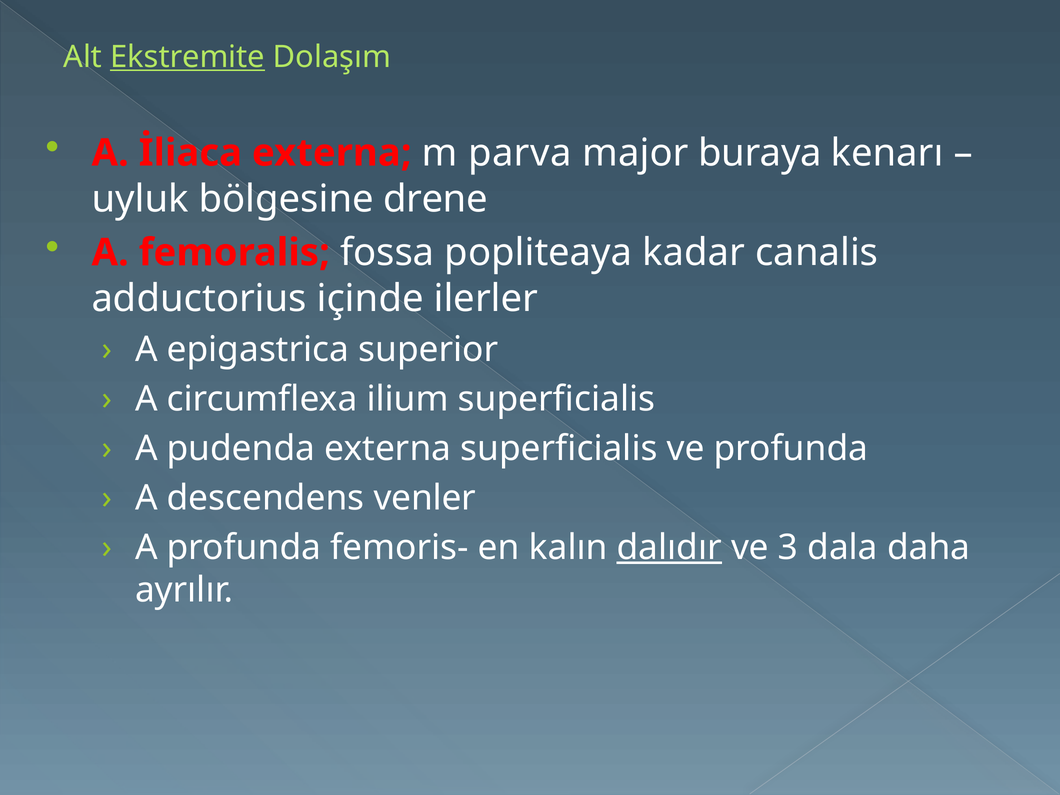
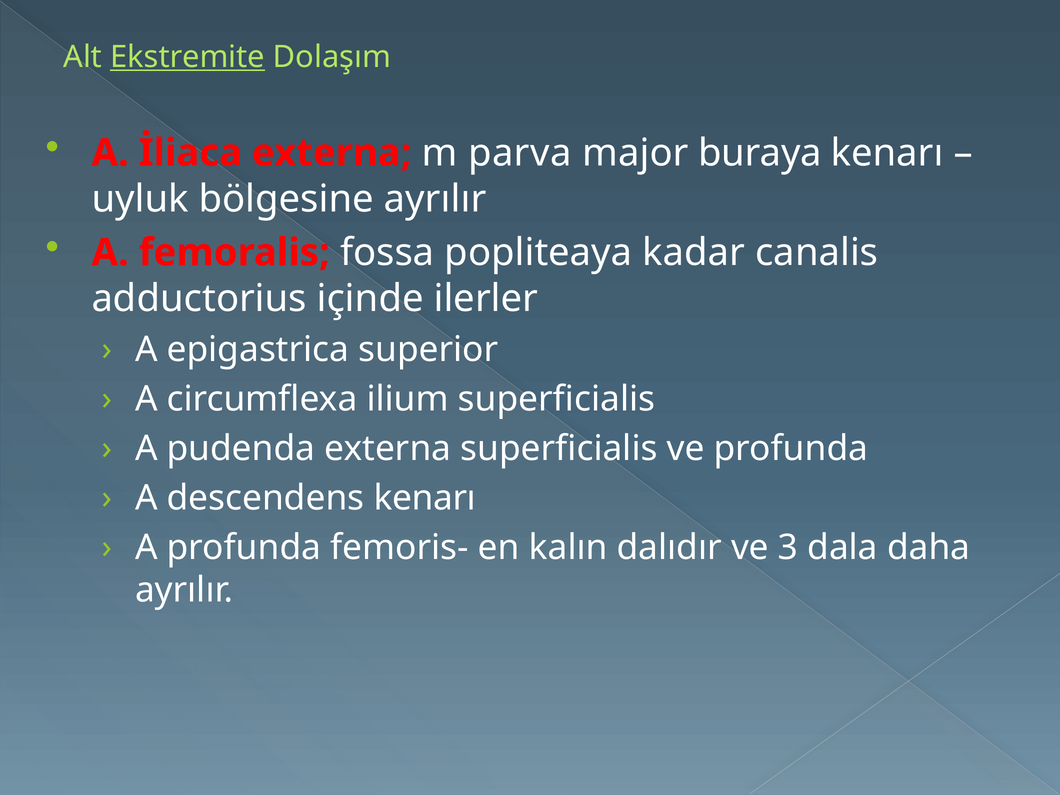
bölgesine drene: drene -> ayrılır
descendens venler: venler -> kenarı
dalıdır underline: present -> none
